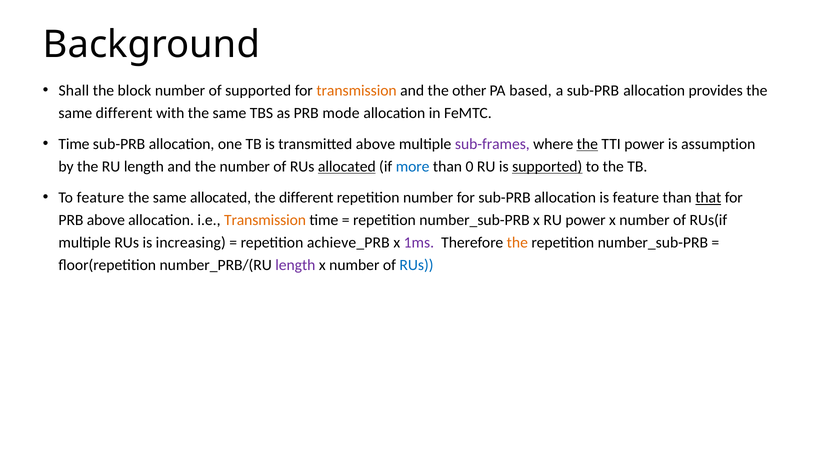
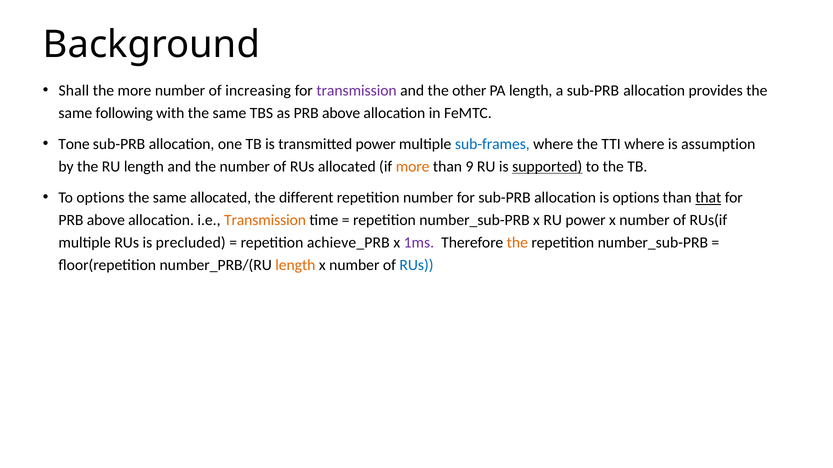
the block: block -> more
of supported: supported -> increasing
transmission at (357, 91) colour: orange -> purple
PA based: based -> length
same different: different -> following
as PRB mode: mode -> above
Time at (74, 144): Time -> Tone
transmitted above: above -> power
sub-frames colour: purple -> blue
the at (587, 144) underline: present -> none
TTI power: power -> where
allocated at (347, 167) underline: present -> none
more at (413, 167) colour: blue -> orange
0: 0 -> 9
To feature: feature -> options
is feature: feature -> options
increasing: increasing -> precluded
length at (295, 265) colour: purple -> orange
